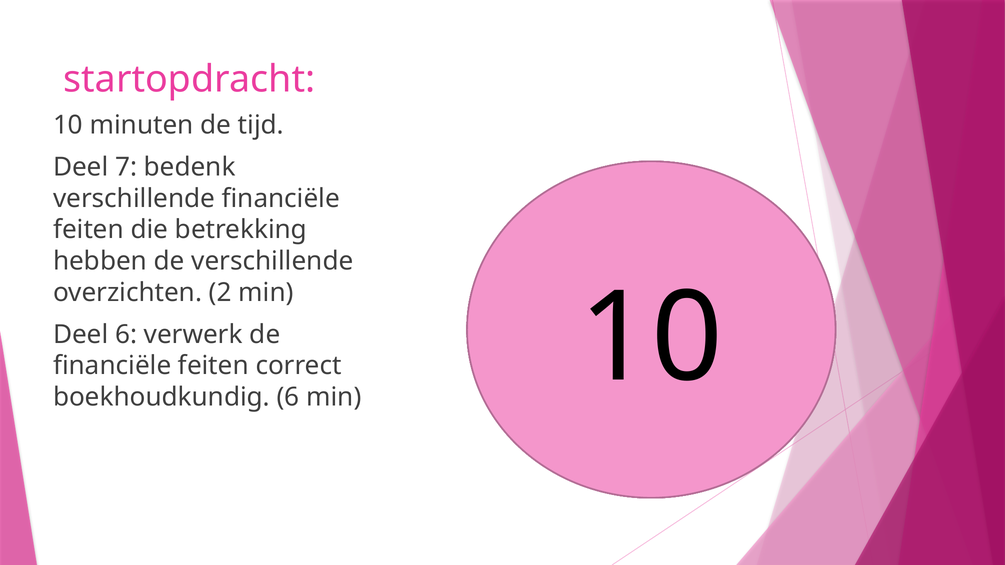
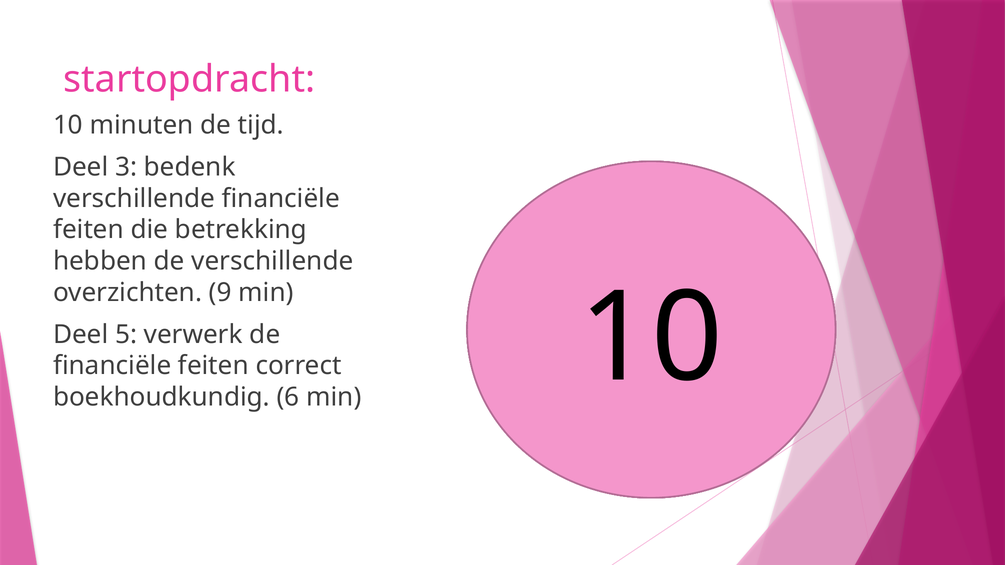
7: 7 -> 3
2: 2 -> 9
Deel 6: 6 -> 5
